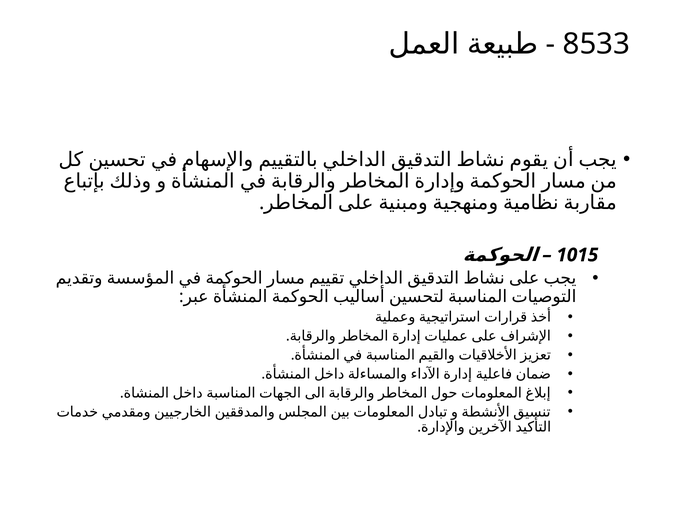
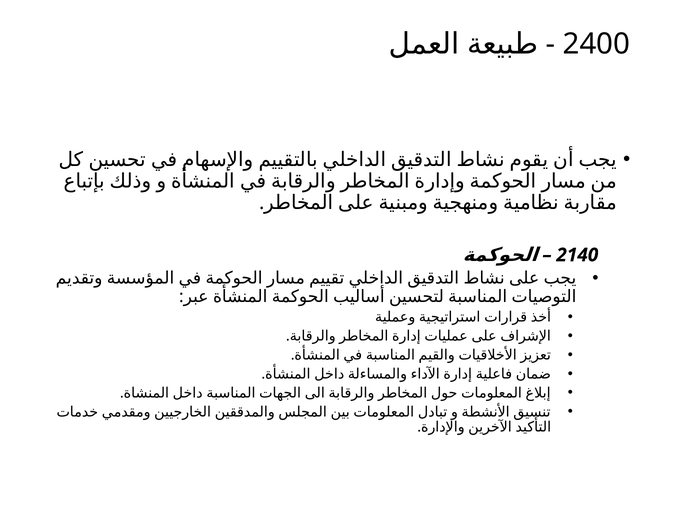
8533: 8533 -> 2400
1015: 1015 -> 2140
